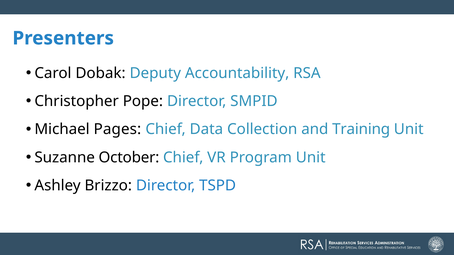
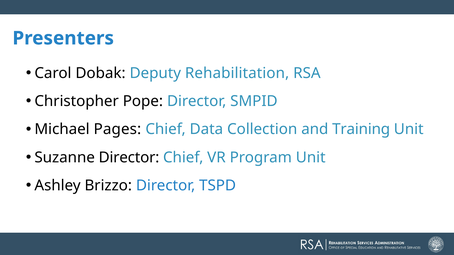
Accountability: Accountability -> Rehabilitation
Suzanne October: October -> Director
